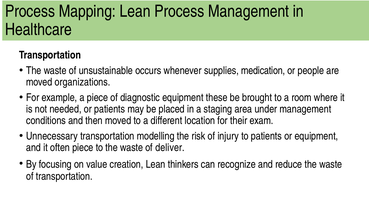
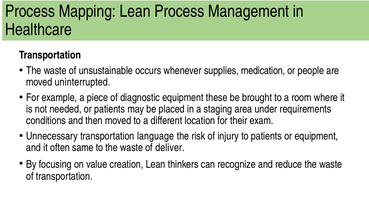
organizations: organizations -> uninterrupted
under management: management -> requirements
modelling: modelling -> language
often piece: piece -> same
